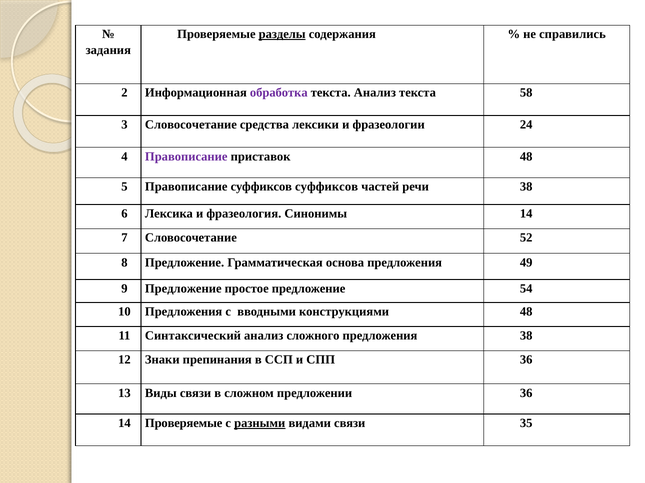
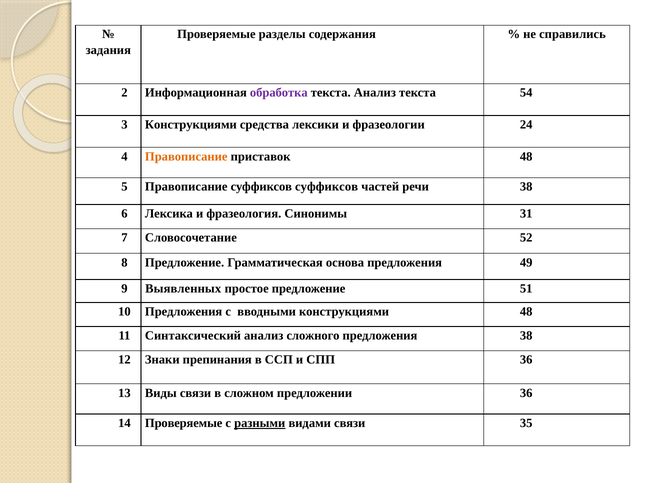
разделы underline: present -> none
58: 58 -> 54
3 Словосочетание: Словосочетание -> Конструкциями
Правописание at (186, 157) colour: purple -> orange
Синонимы 14: 14 -> 31
9 Предложение: Предложение -> Выявленных
54: 54 -> 51
